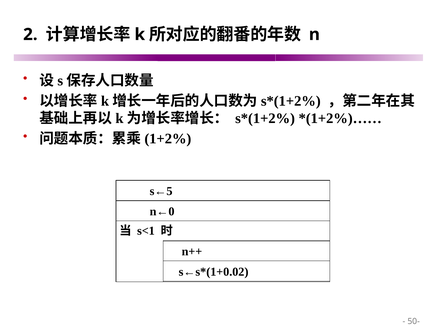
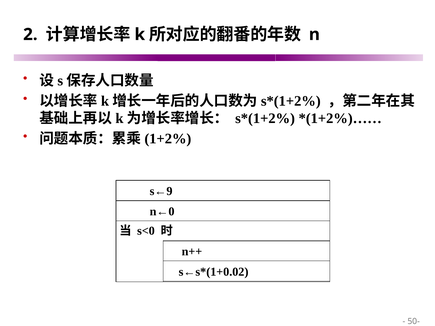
s←5: s←5 -> s←9
s<1: s<1 -> s<0
